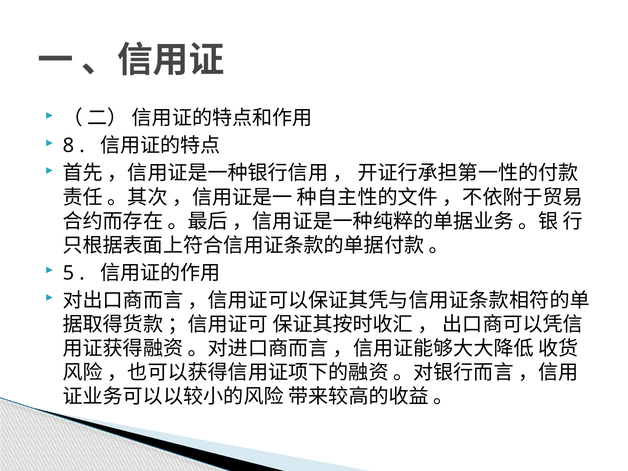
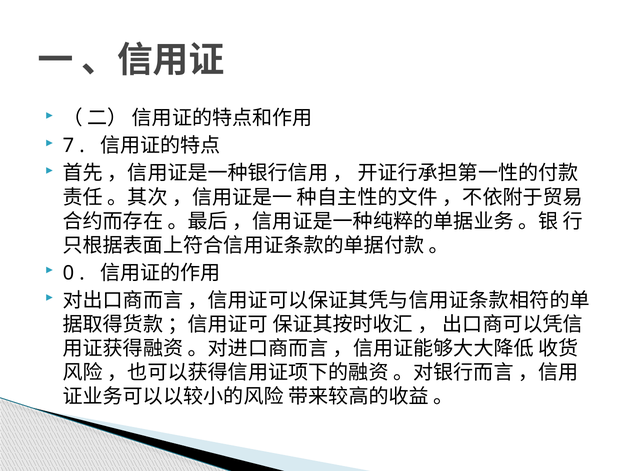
8: 8 -> 7
5: 5 -> 0
